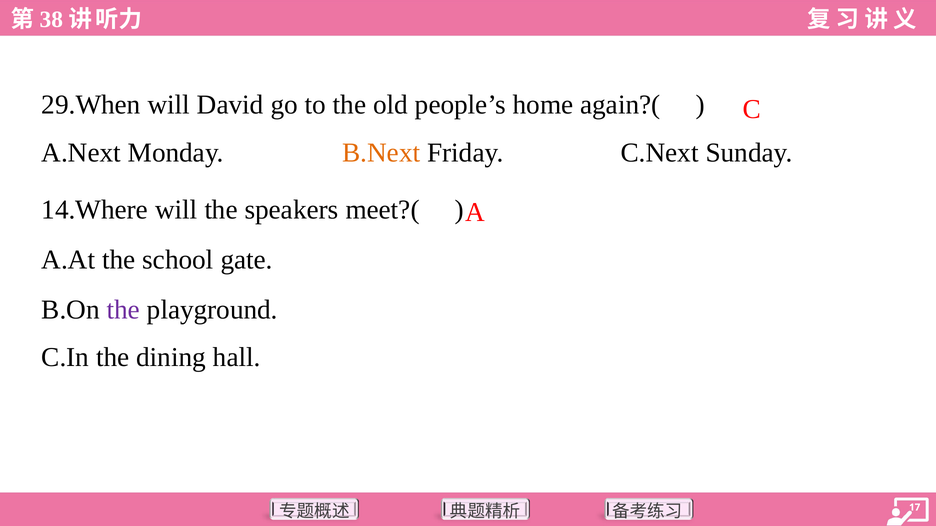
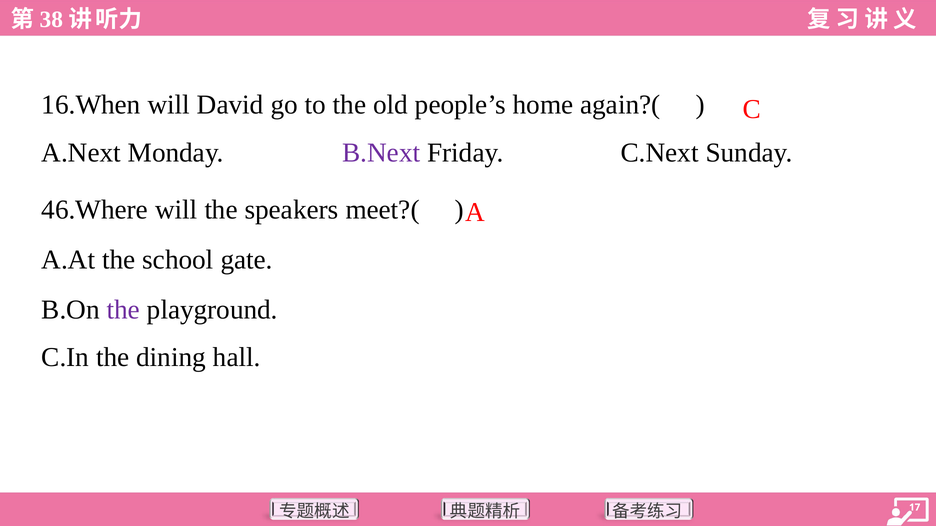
29.When: 29.When -> 16.When
B.Next colour: orange -> purple
14.Where: 14.Where -> 46.Where
